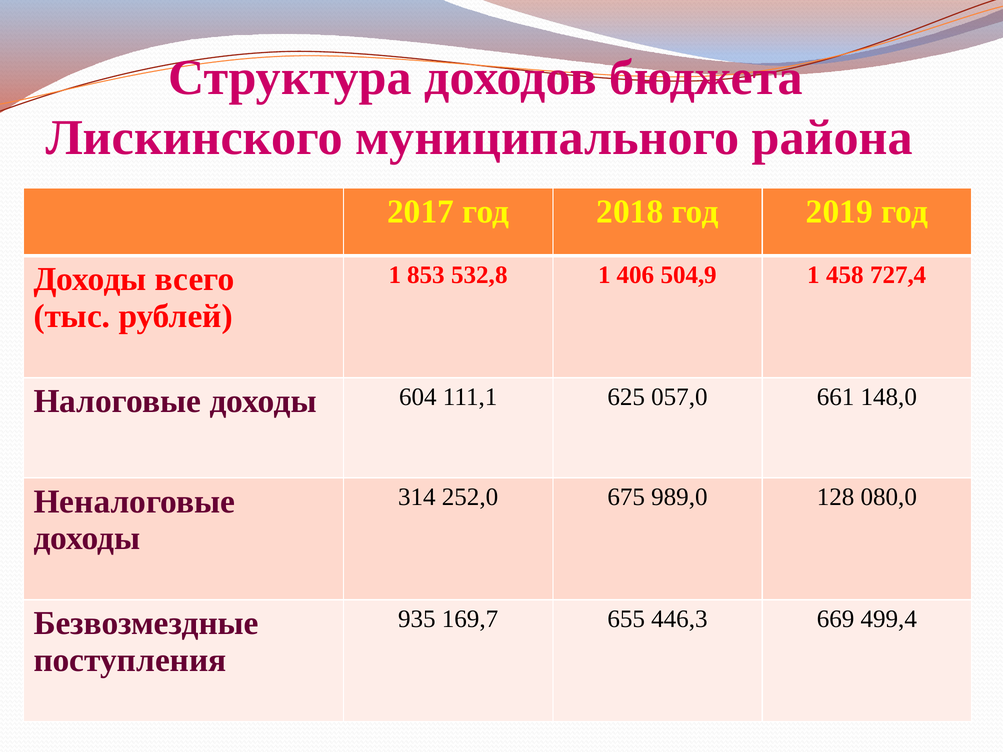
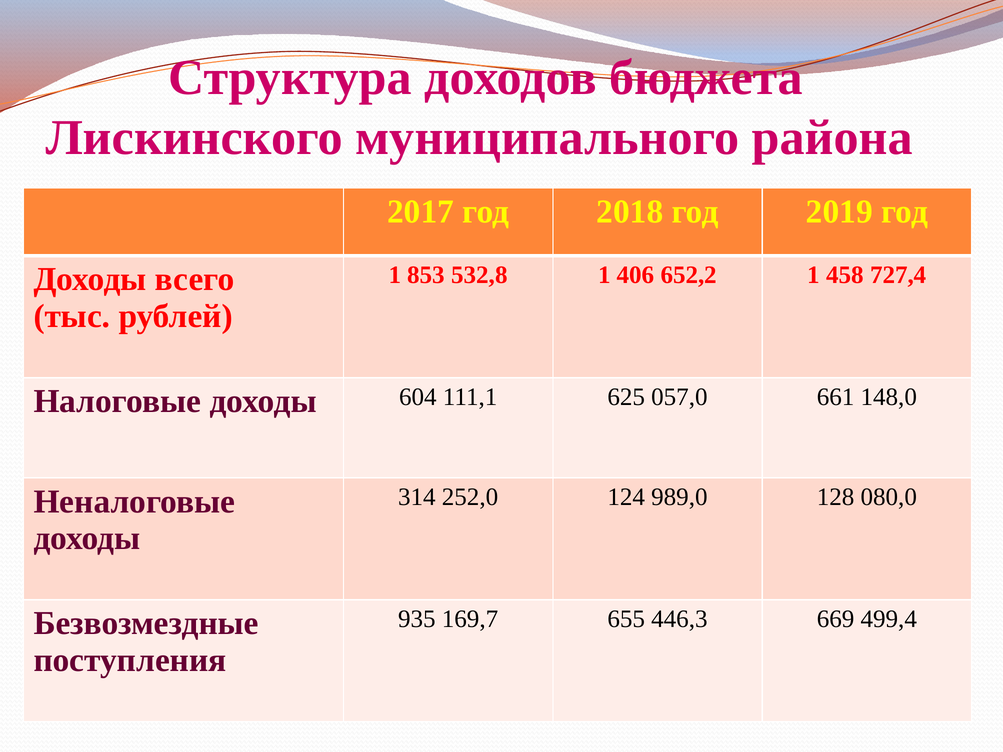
504,9: 504,9 -> 652,2
675: 675 -> 124
